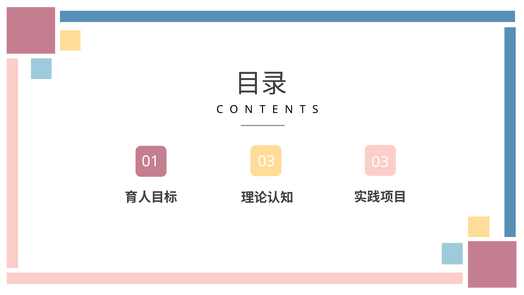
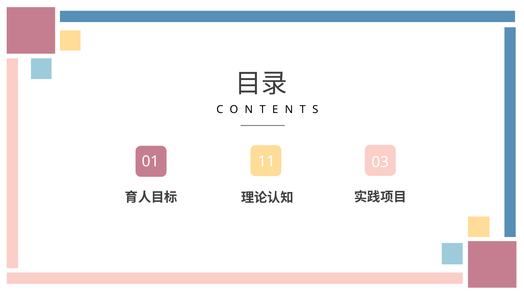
01 03: 03 -> 11
